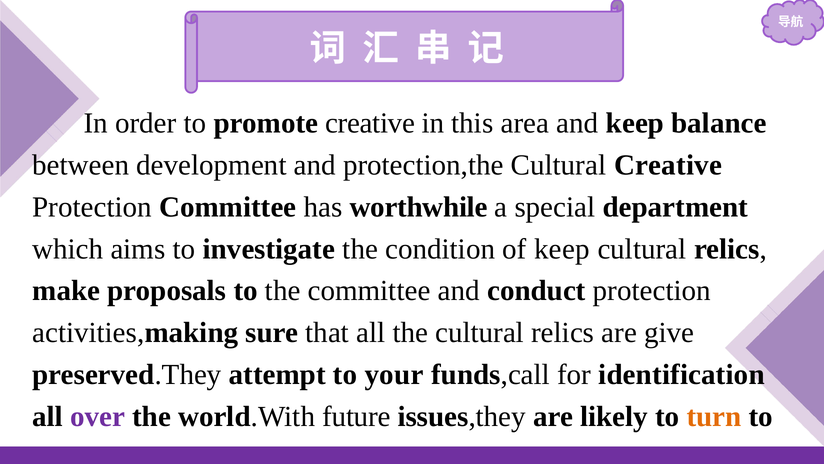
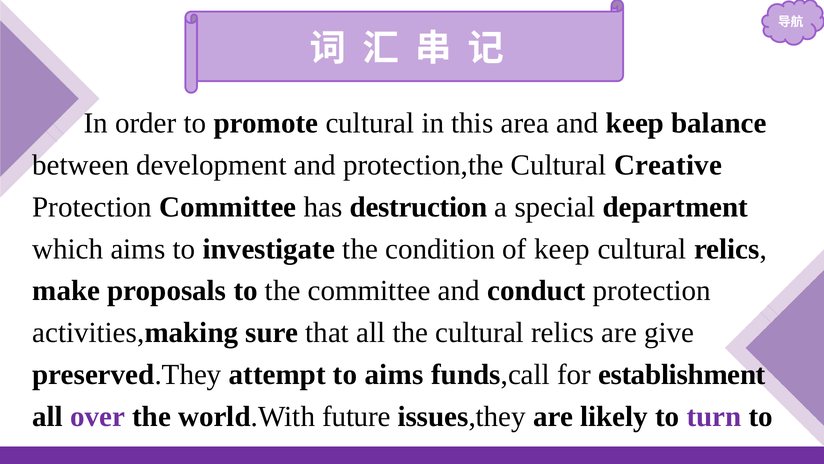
promote creative: creative -> cultural
worthwhile: worthwhile -> destruction
to your: your -> aims
identification: identification -> establishment
turn colour: orange -> purple
